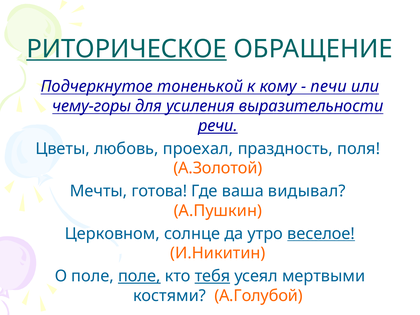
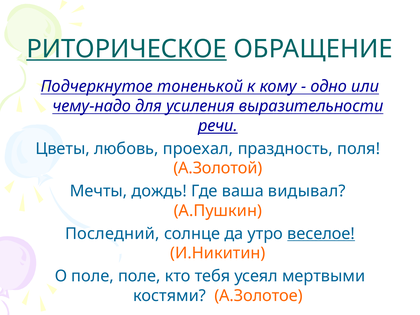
печи: печи -> одно
чему-горы: чему-горы -> чему-надо
готова: готова -> дождь
Церковном: Церковном -> Последний
поле at (139, 276) underline: present -> none
тебя underline: present -> none
А.Голубой: А.Голубой -> А.Золотое
